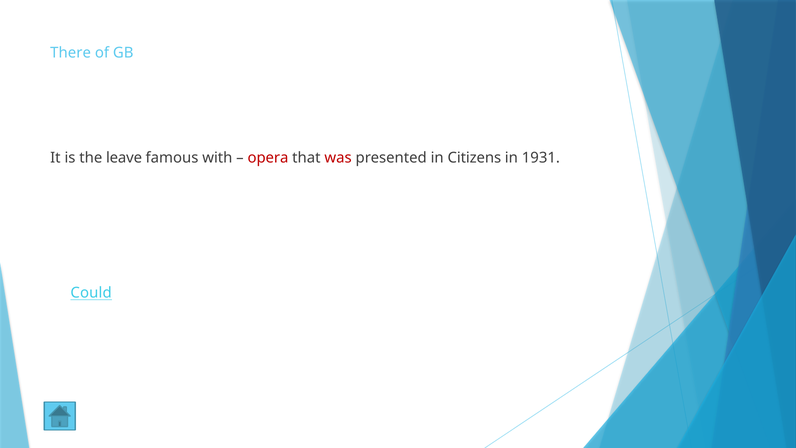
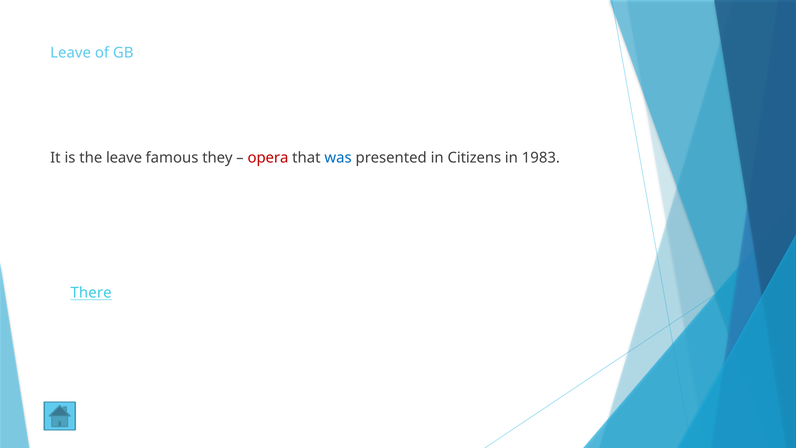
There at (71, 53): There -> Leave
with: with -> they
was colour: red -> blue
1931: 1931 -> 1983
Could: Could -> There
